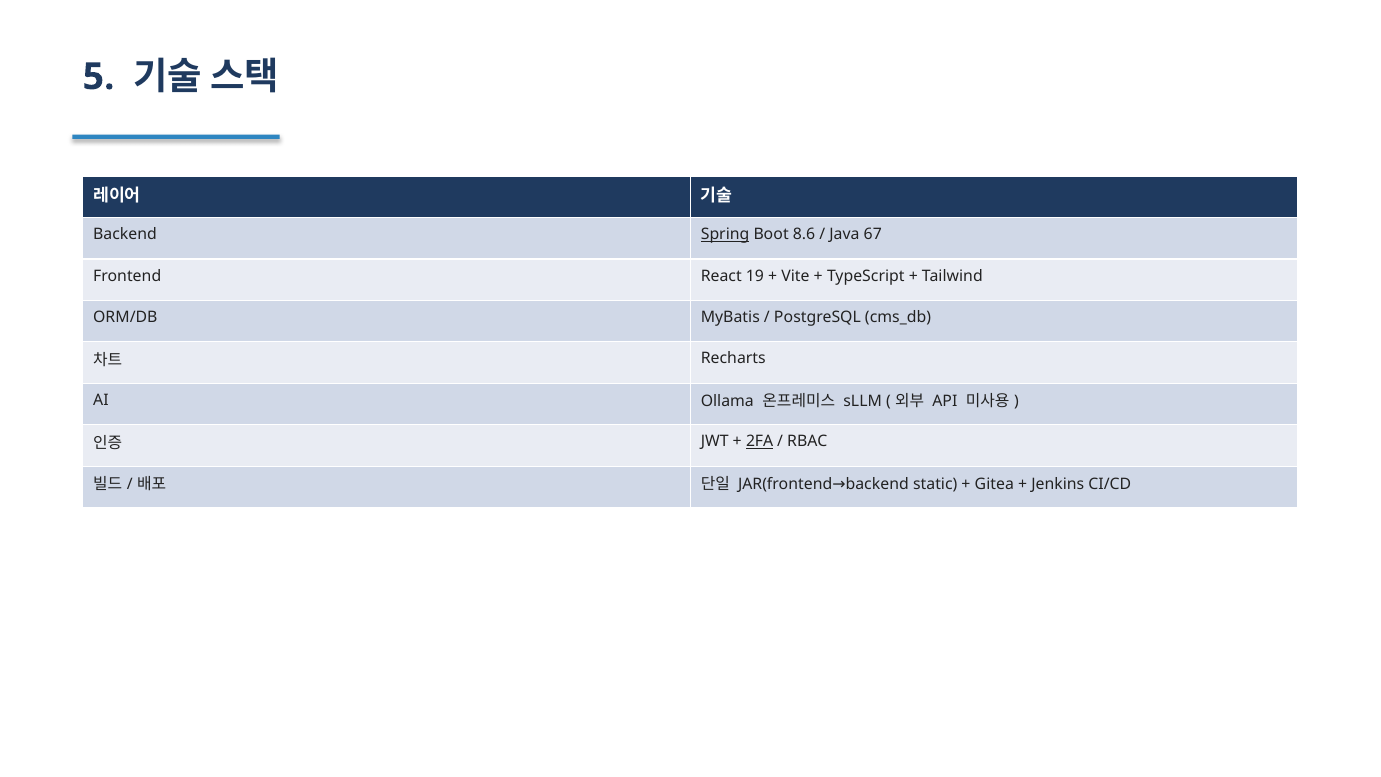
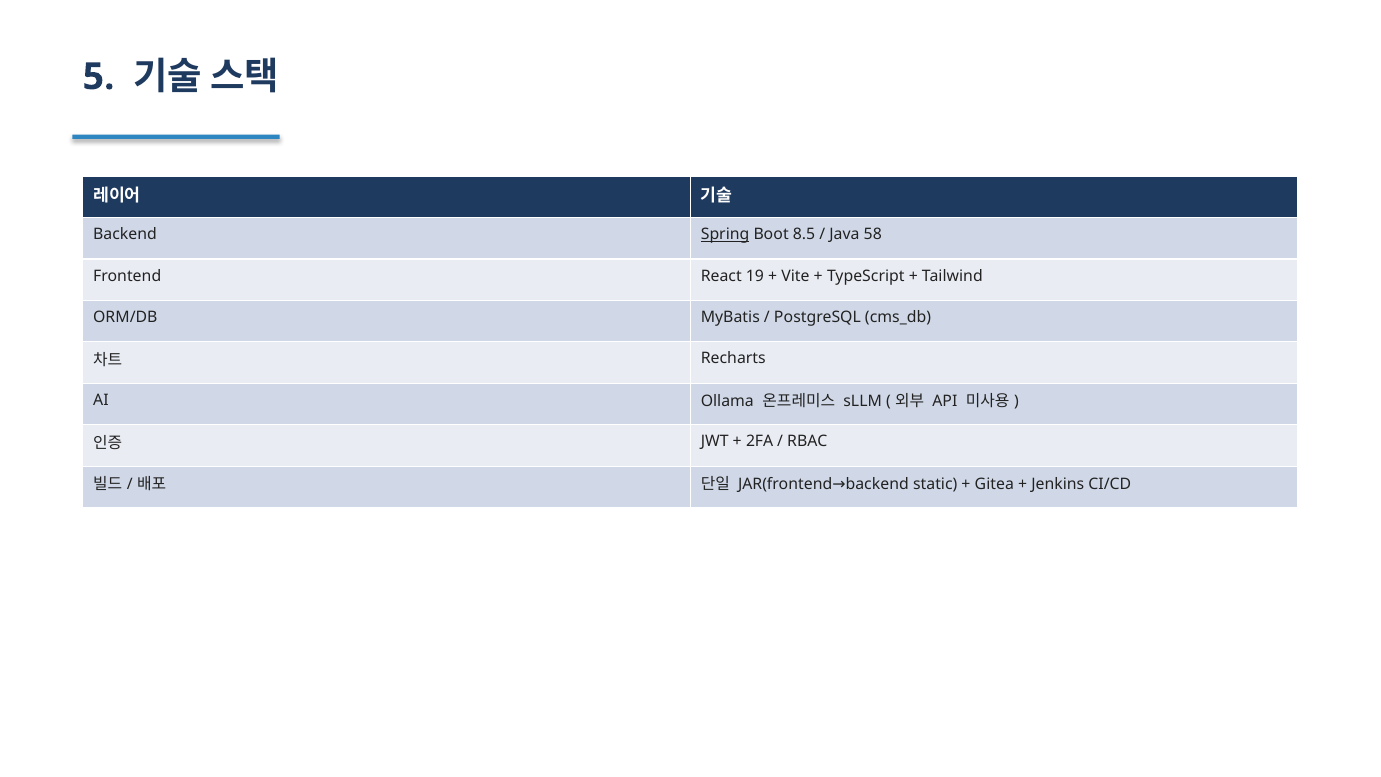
8.6: 8.6 -> 8.5
67: 67 -> 58
2FA underline: present -> none
